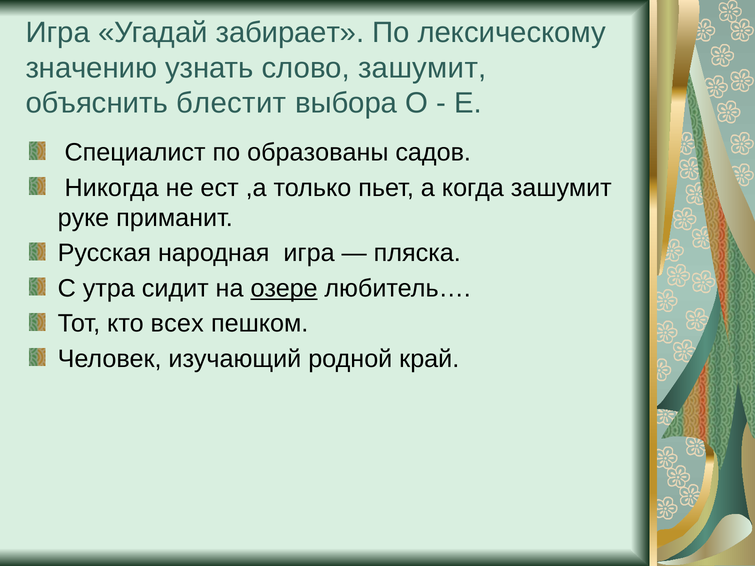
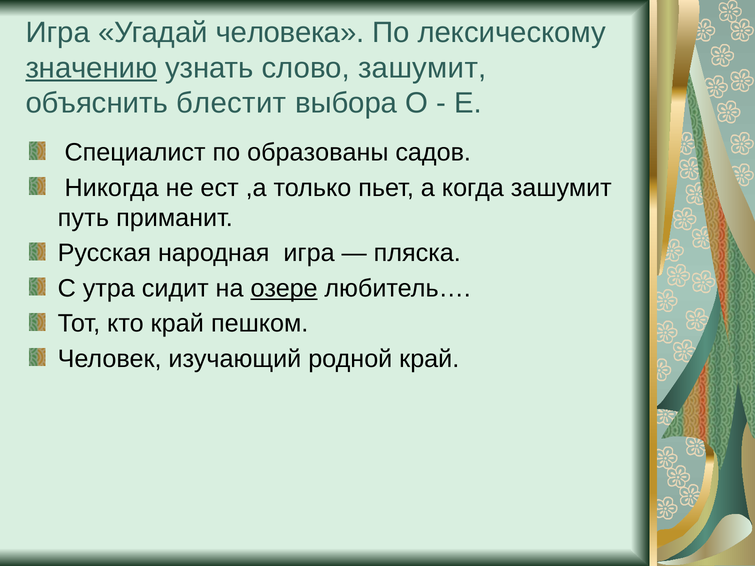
забирает: забирает -> человека
значению underline: none -> present
руке: руке -> путь
кто всех: всех -> край
